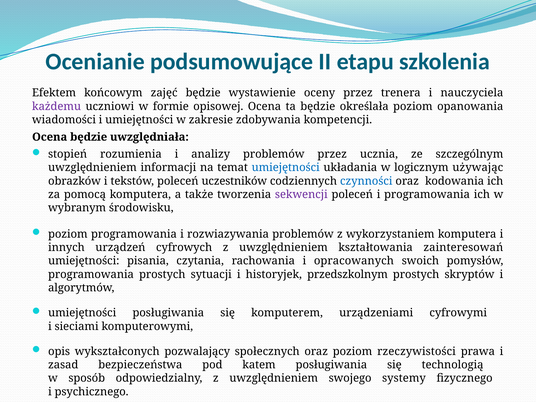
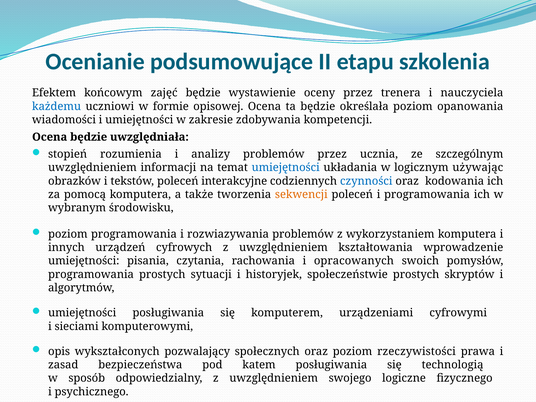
każdemu colour: purple -> blue
uczestników: uczestników -> interakcyjne
sekwencji colour: purple -> orange
zainteresowań: zainteresowań -> wprowadzenie
przedszkolnym: przedszkolnym -> społeczeństwie
systemy: systemy -> logiczne
